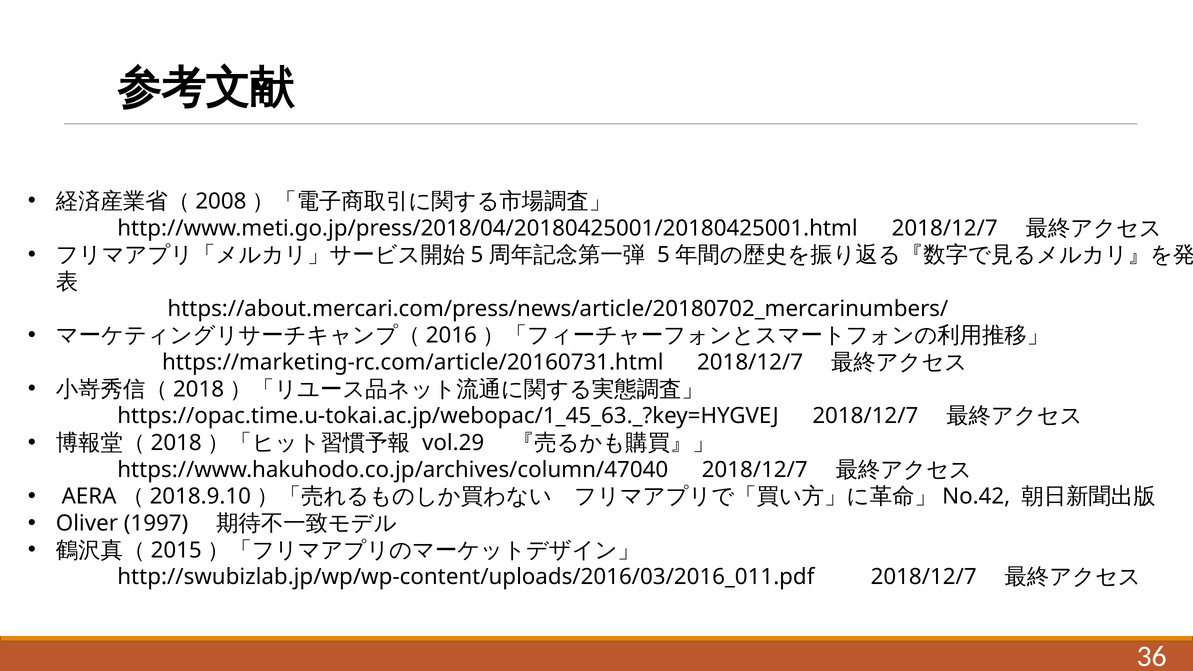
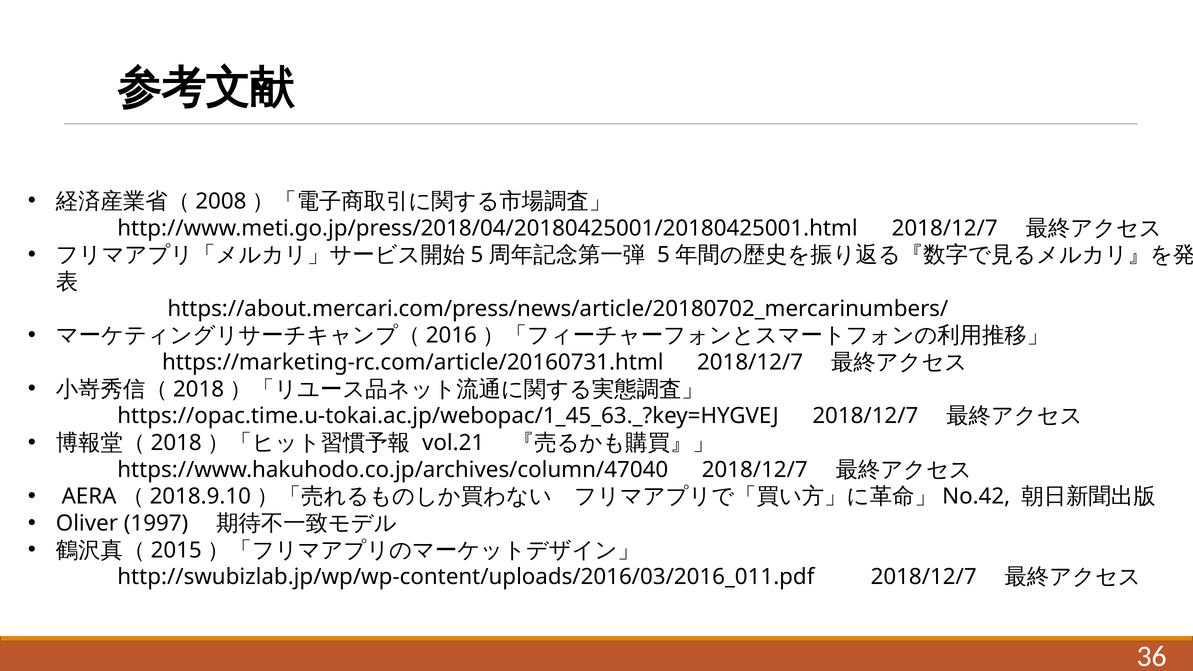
vol.29: vol.29 -> vol.21
